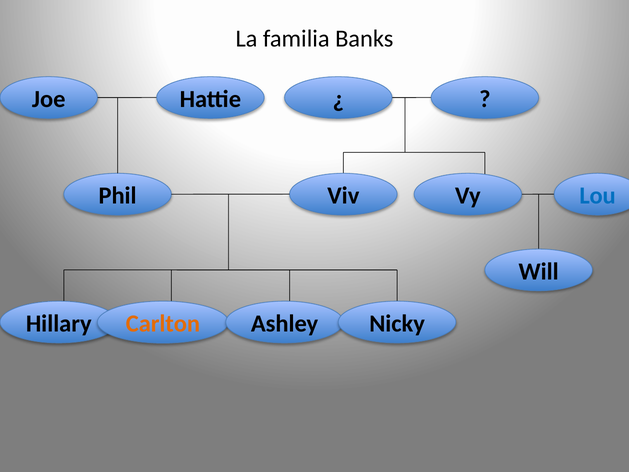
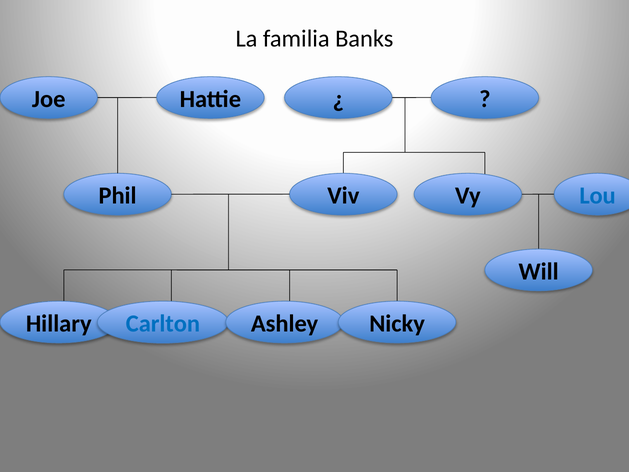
Carlton colour: orange -> blue
